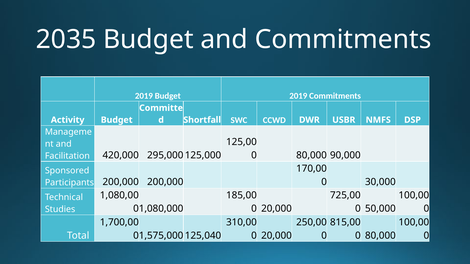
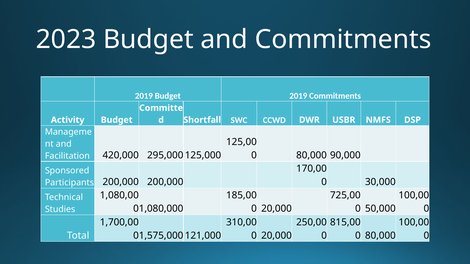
2035: 2035 -> 2023
125,040: 125,040 -> 121,000
